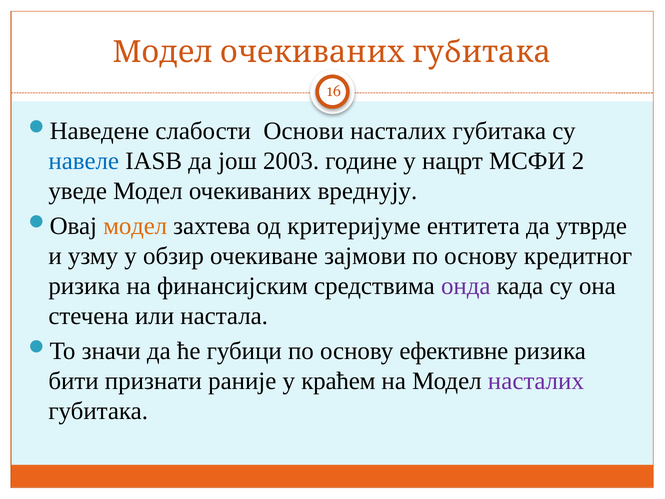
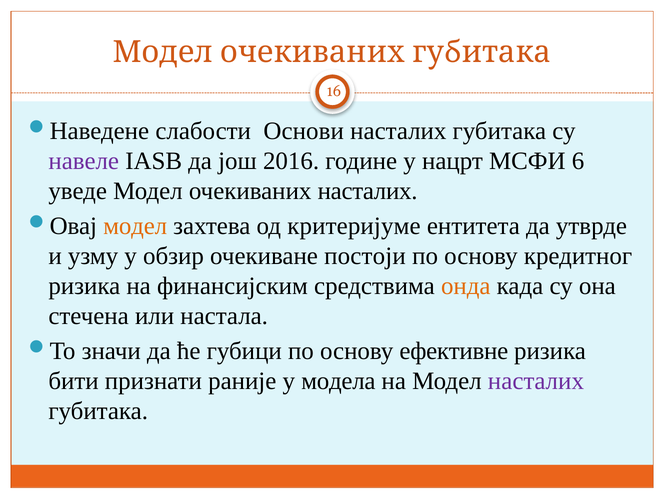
навеле colour: blue -> purple
2003: 2003 -> 2016
2: 2 -> 6
очекиваних вреднују: вреднују -> насталих
зајмови: зајмови -> постоји
онда colour: purple -> orange
краћем: краћем -> модела
